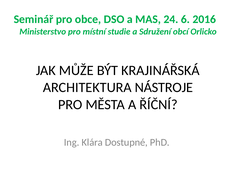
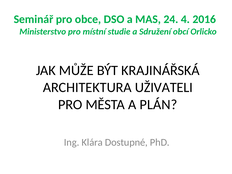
6: 6 -> 4
NÁSTROJE: NÁSTROJE -> UŽIVATELI
ŘÍČNÍ: ŘÍČNÍ -> PLÁN
